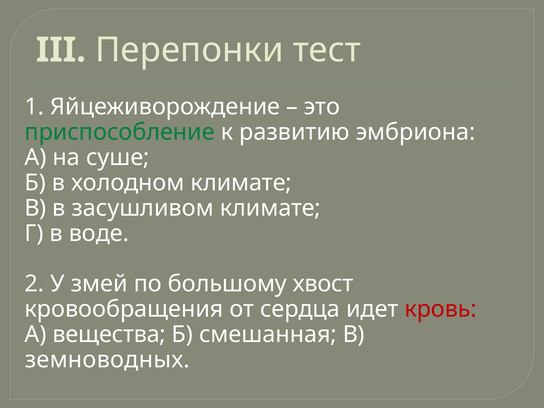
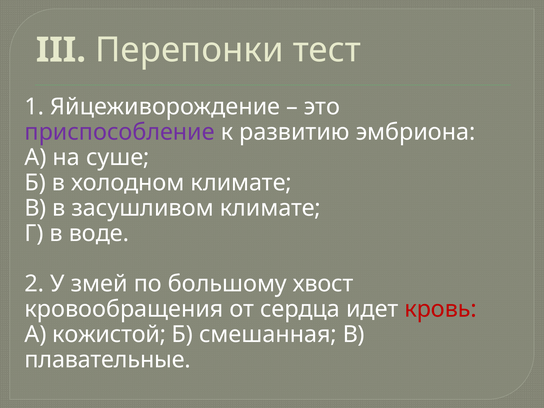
приспособление colour: green -> purple
вещества: вещества -> кожистой
земноводных: земноводных -> плавательные
